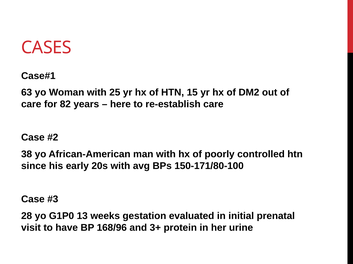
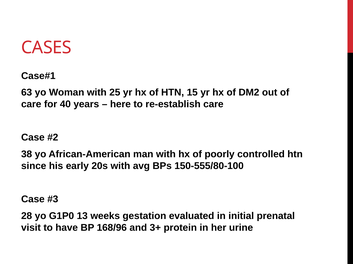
82: 82 -> 40
150-171/80-100: 150-171/80-100 -> 150-555/80-100
